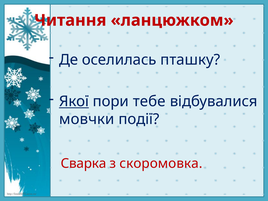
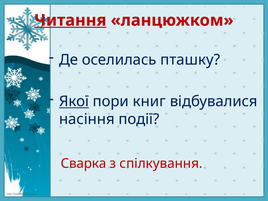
Читання underline: none -> present
тебе: тебе -> книг
мовчки: мовчки -> насіння
скоромовка: скоромовка -> спілкування
